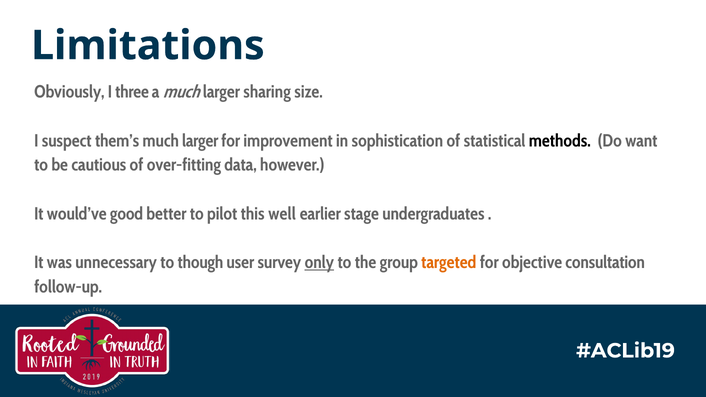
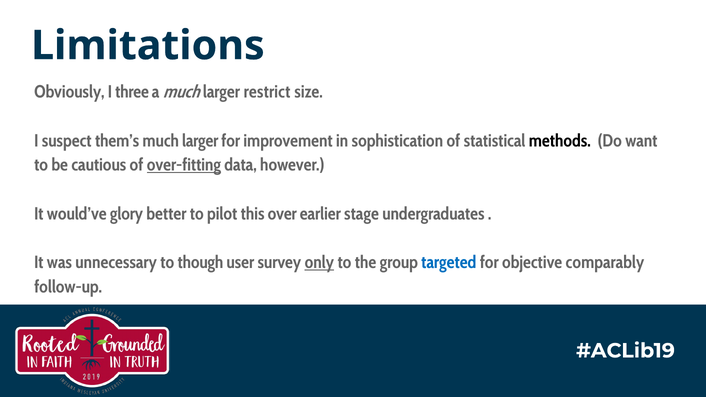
sharing: sharing -> restrict
over-fitting underline: none -> present
good: good -> glory
well: well -> over
targeted colour: orange -> blue
consultation: consultation -> comparably
